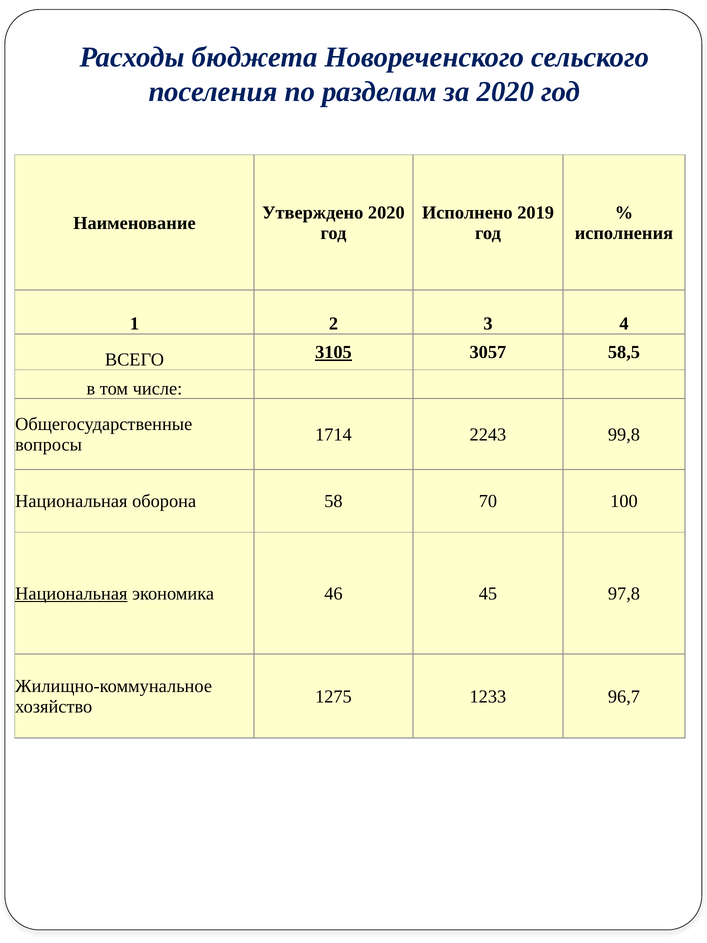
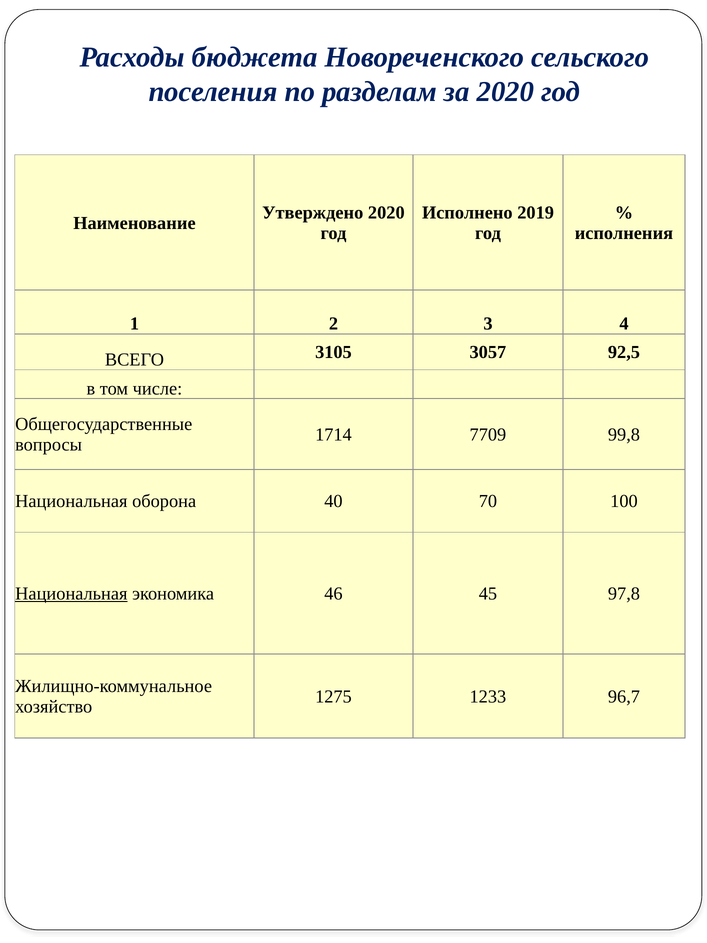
3105 underline: present -> none
58,5: 58,5 -> 92,5
2243: 2243 -> 7709
58: 58 -> 40
